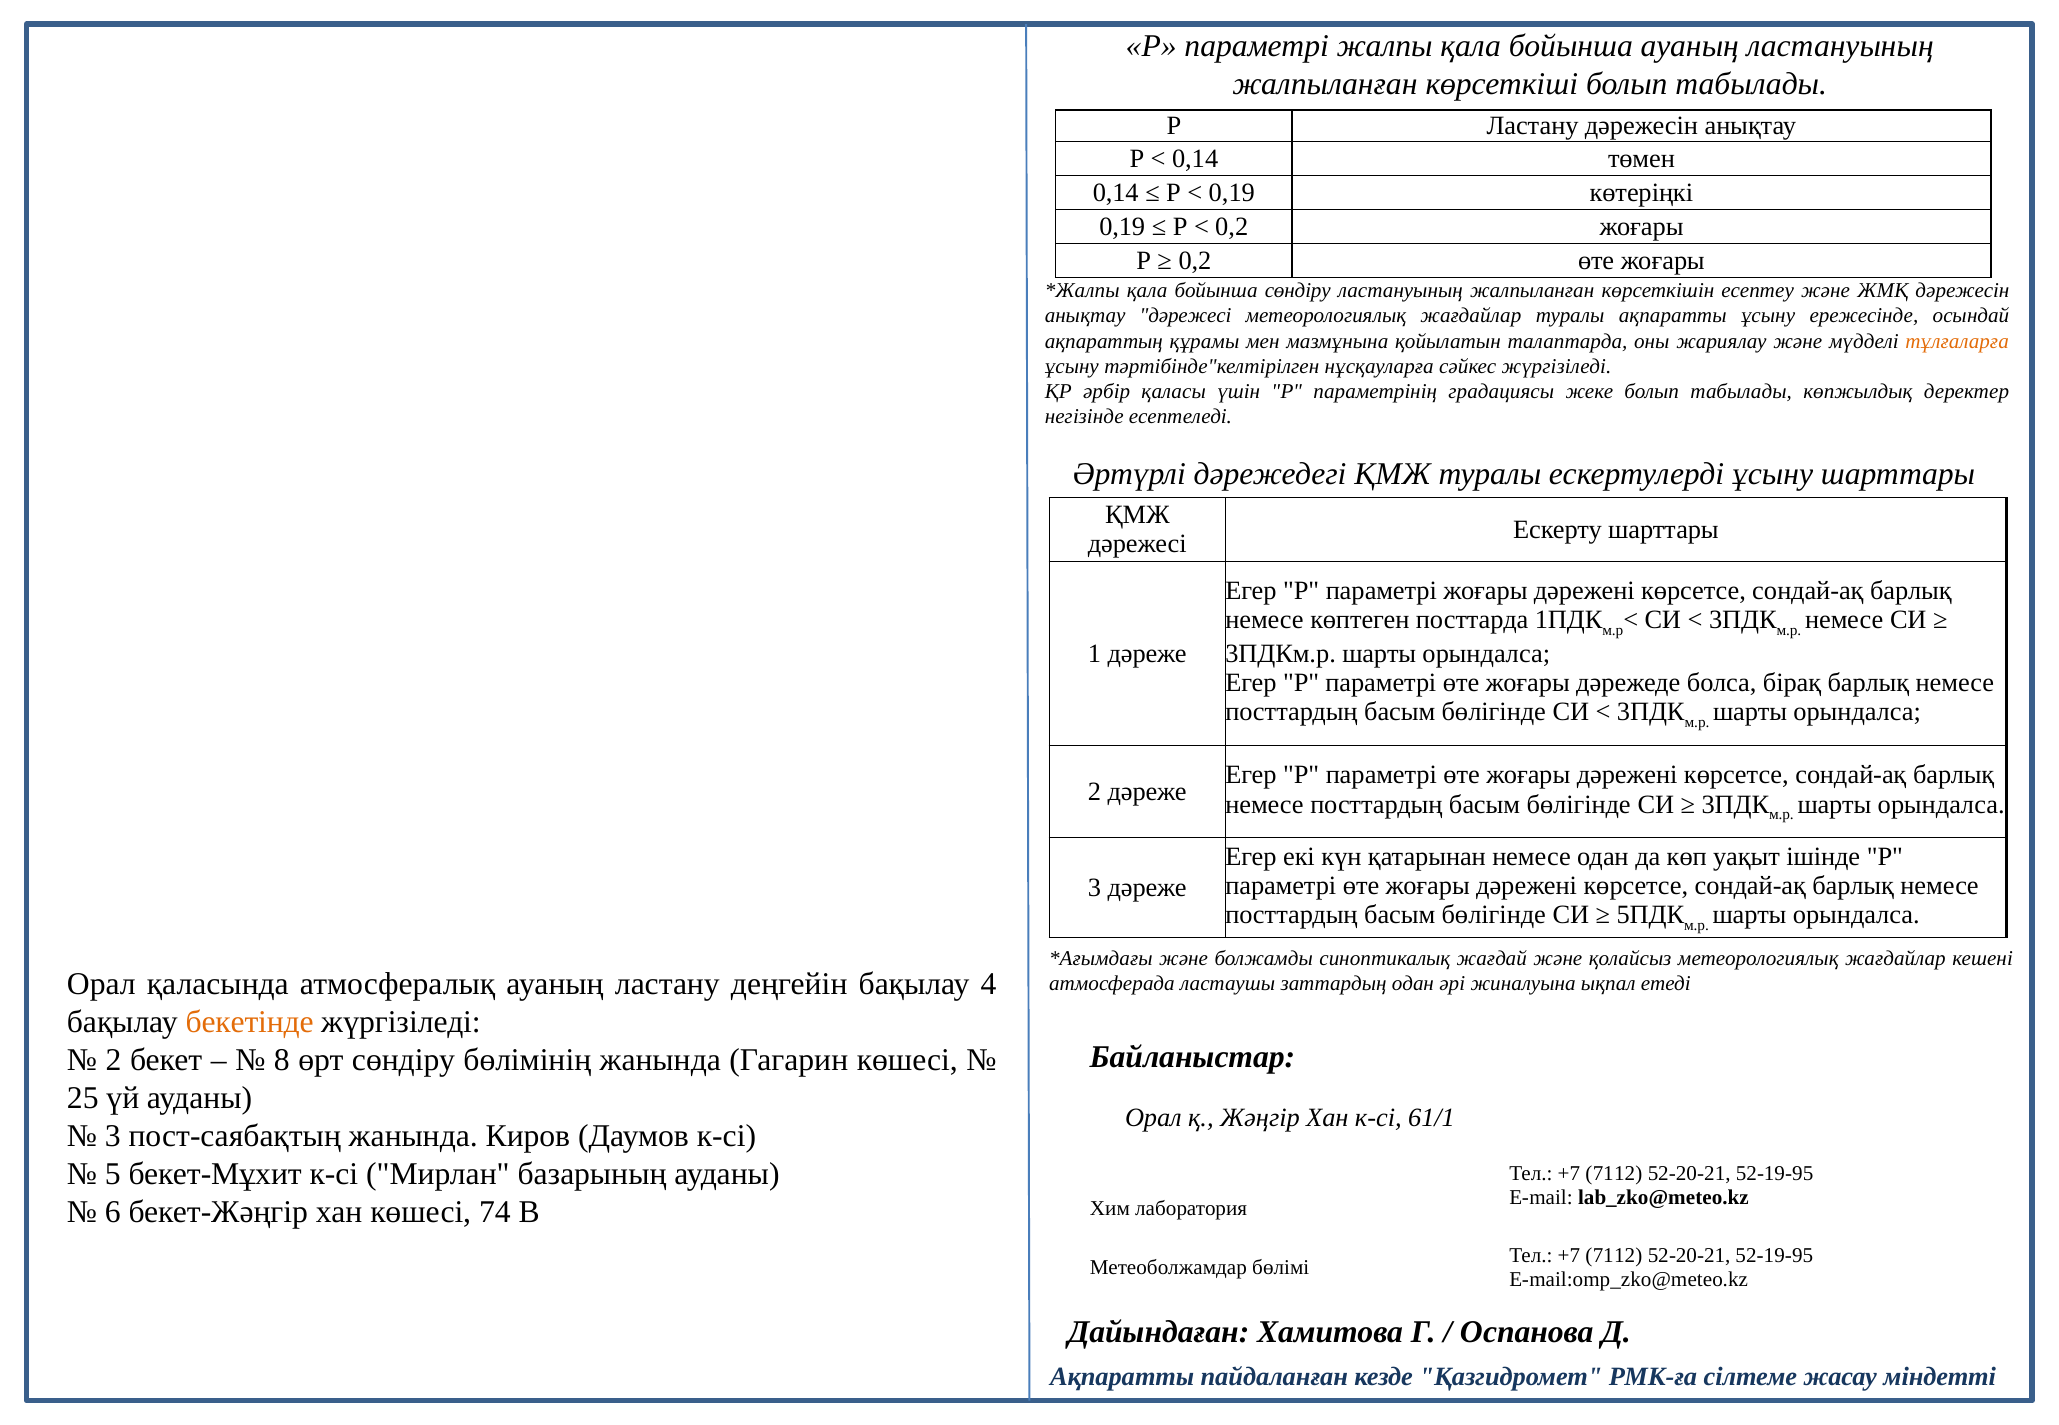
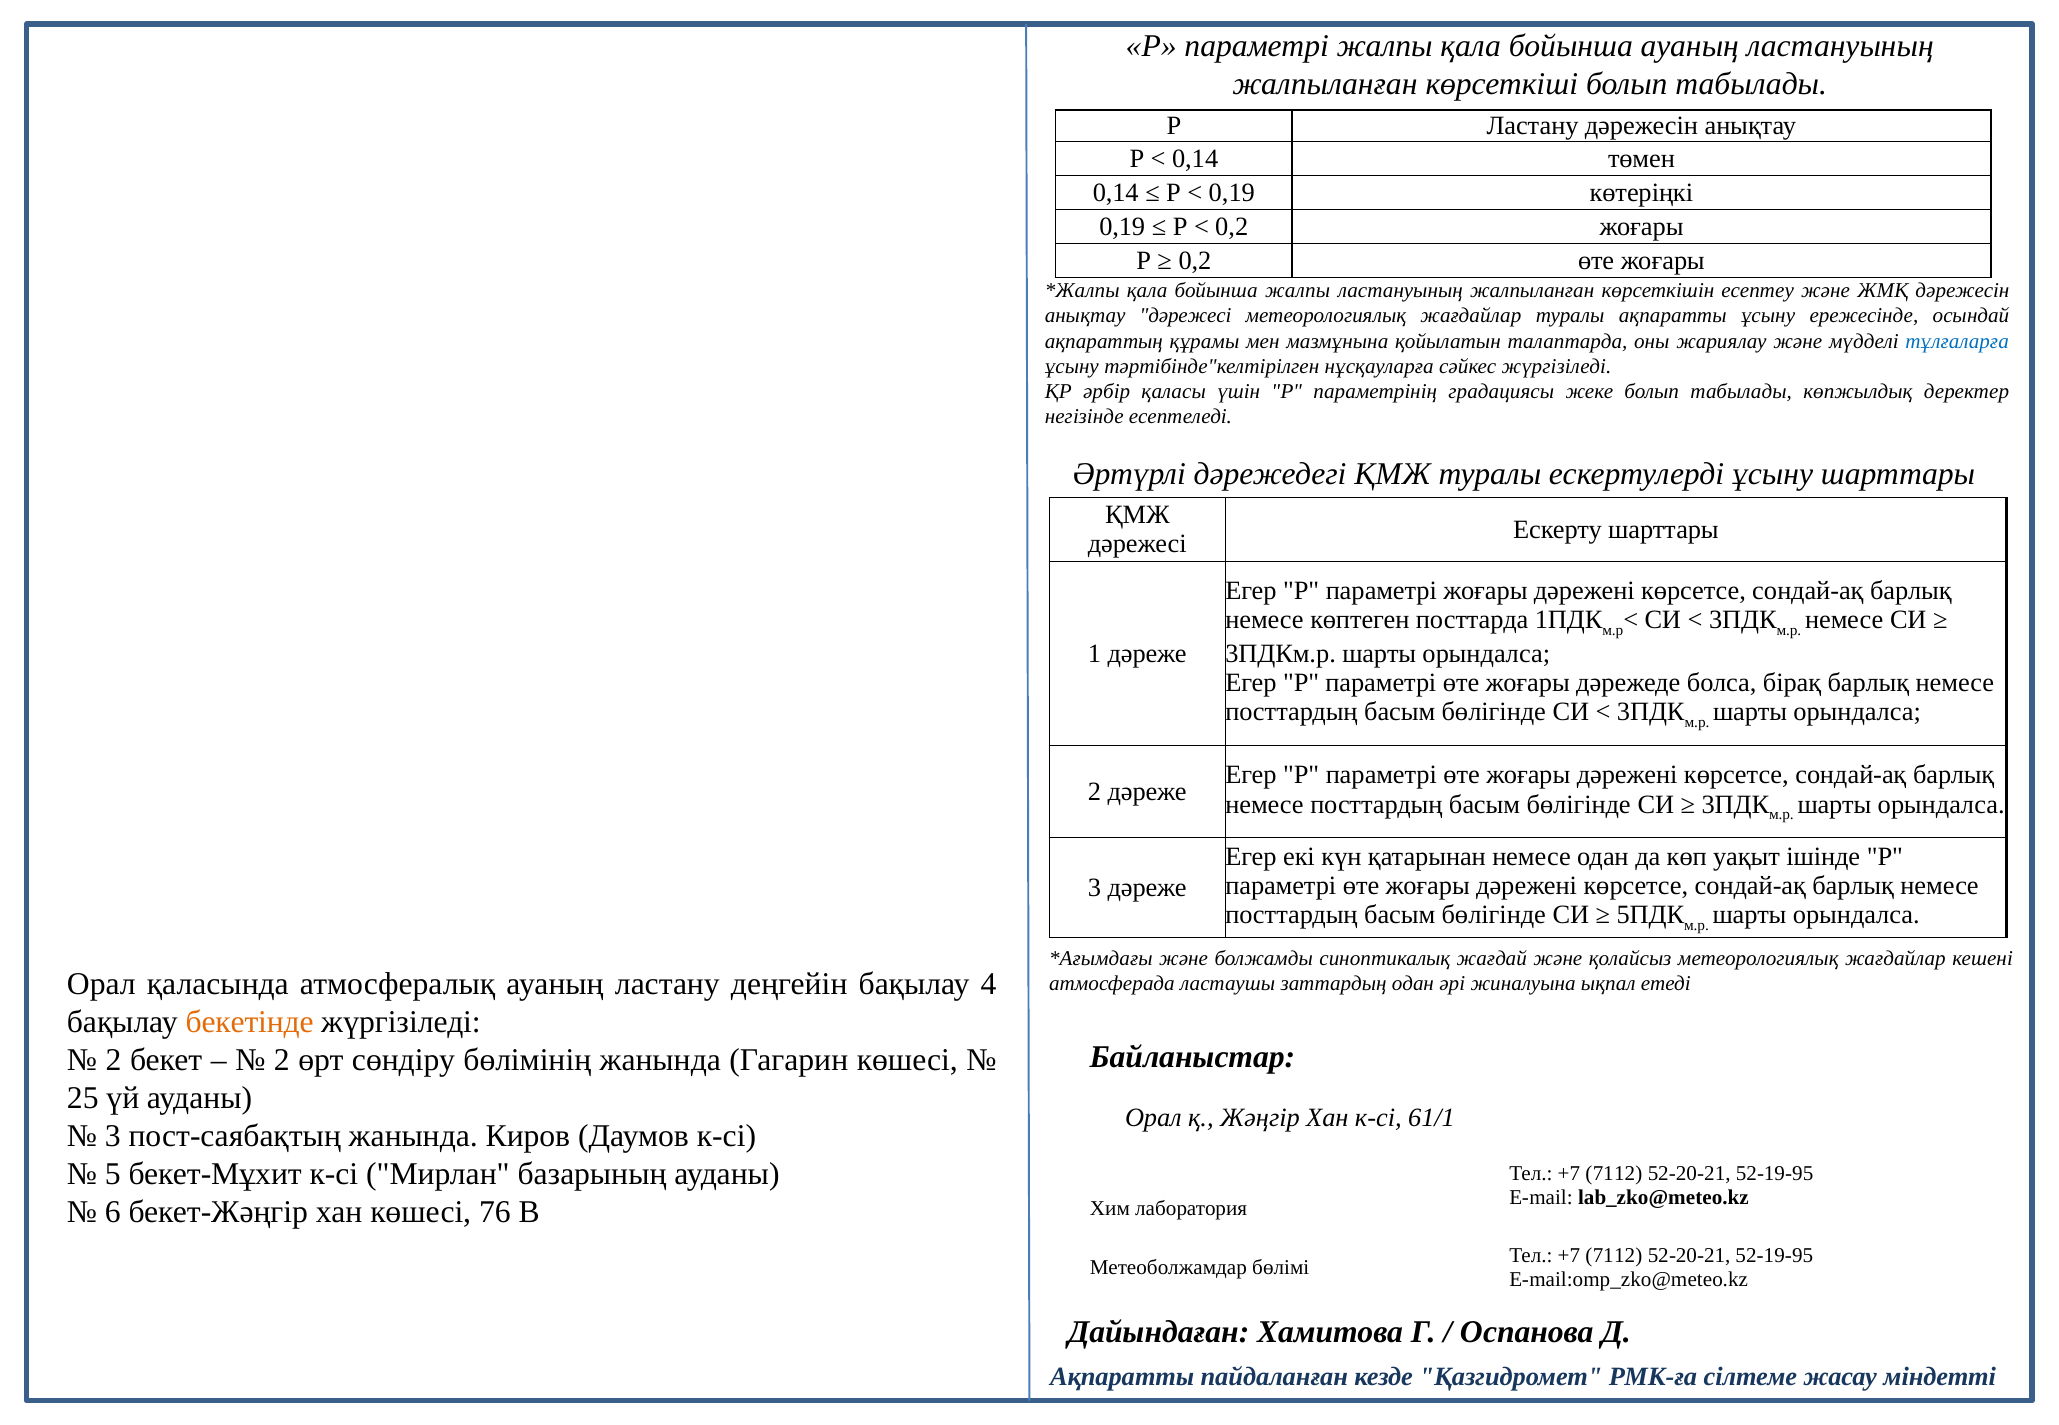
бойынша сөндіру: сөндіру -> жалпы
тұлғаларға colour: orange -> blue
8 at (282, 1060): 8 -> 2
74: 74 -> 76
